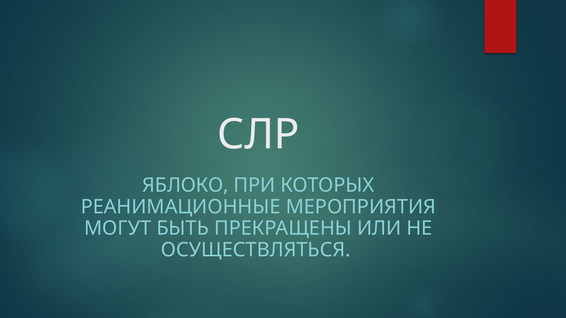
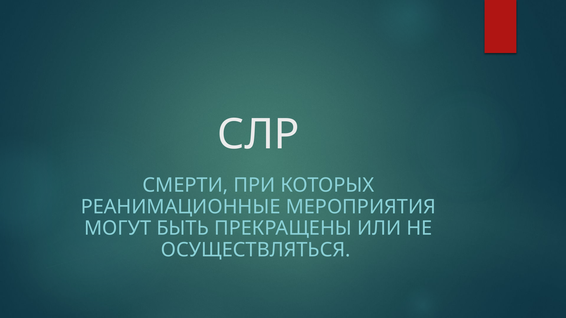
ЯБЛОКО: ЯБЛОКО -> СМЕРТИ
